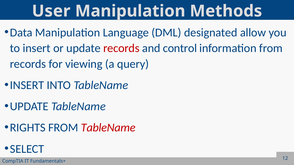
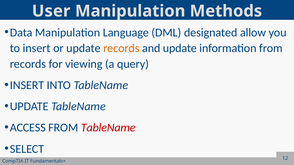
records at (121, 48) colour: red -> orange
and control: control -> update
RIGHTS: RIGHTS -> ACCESS
